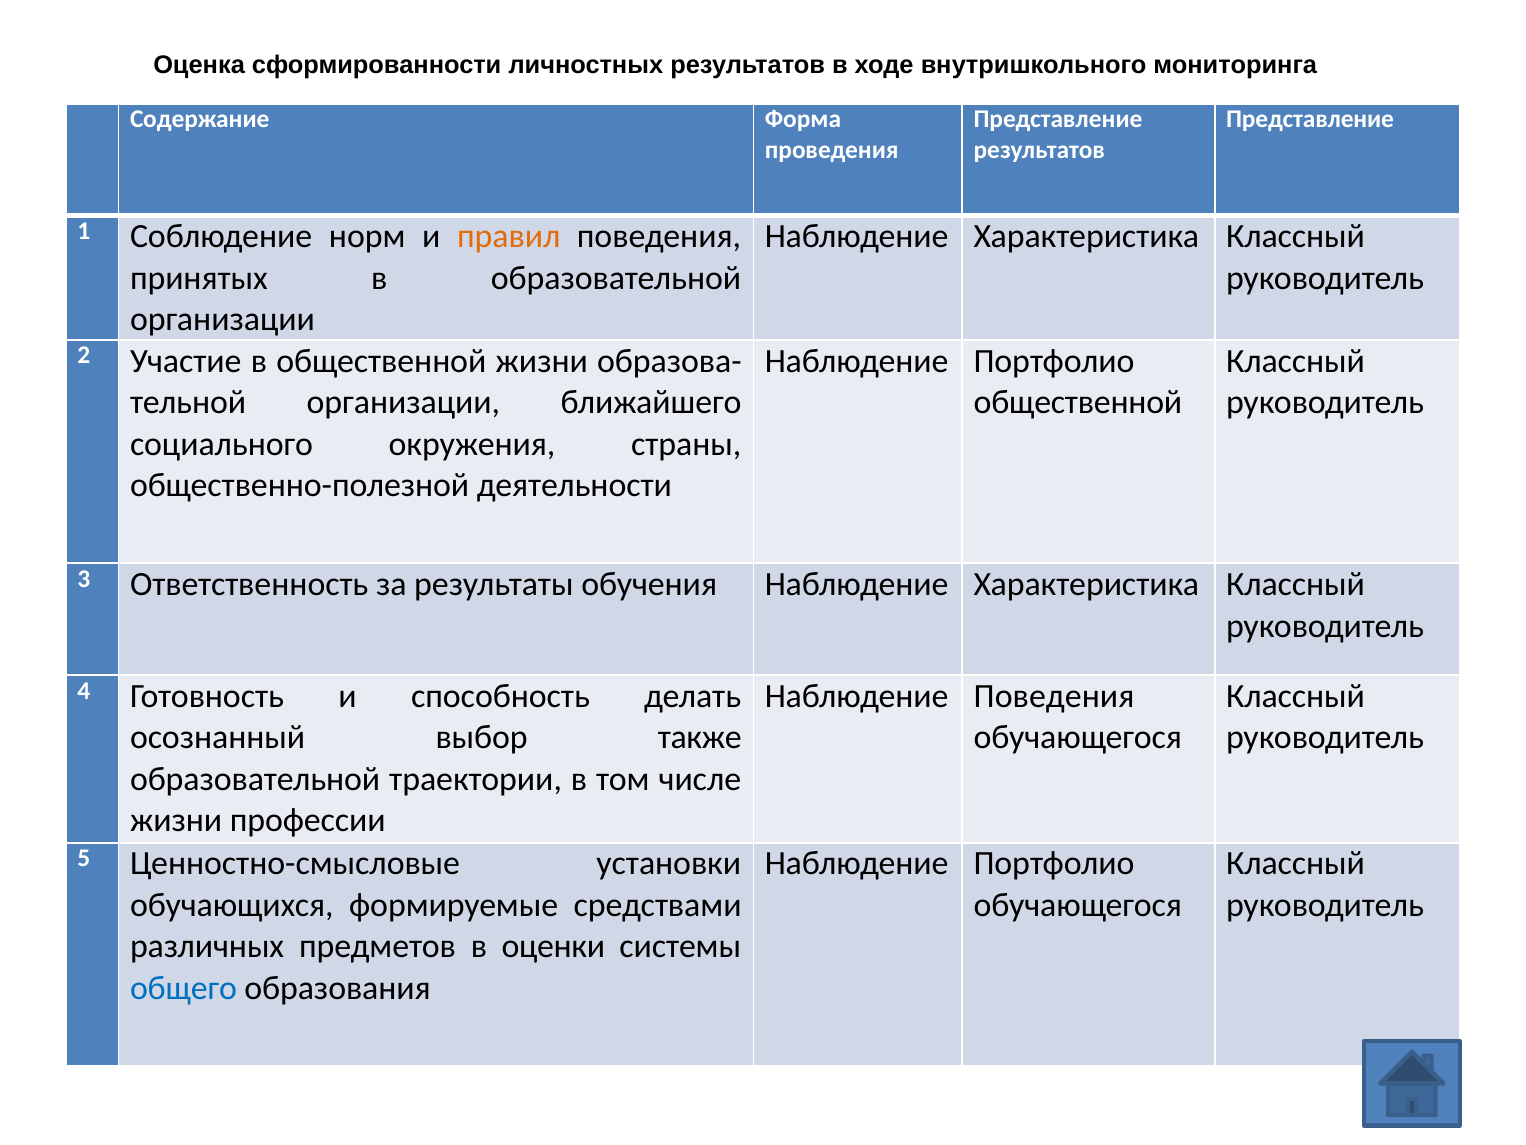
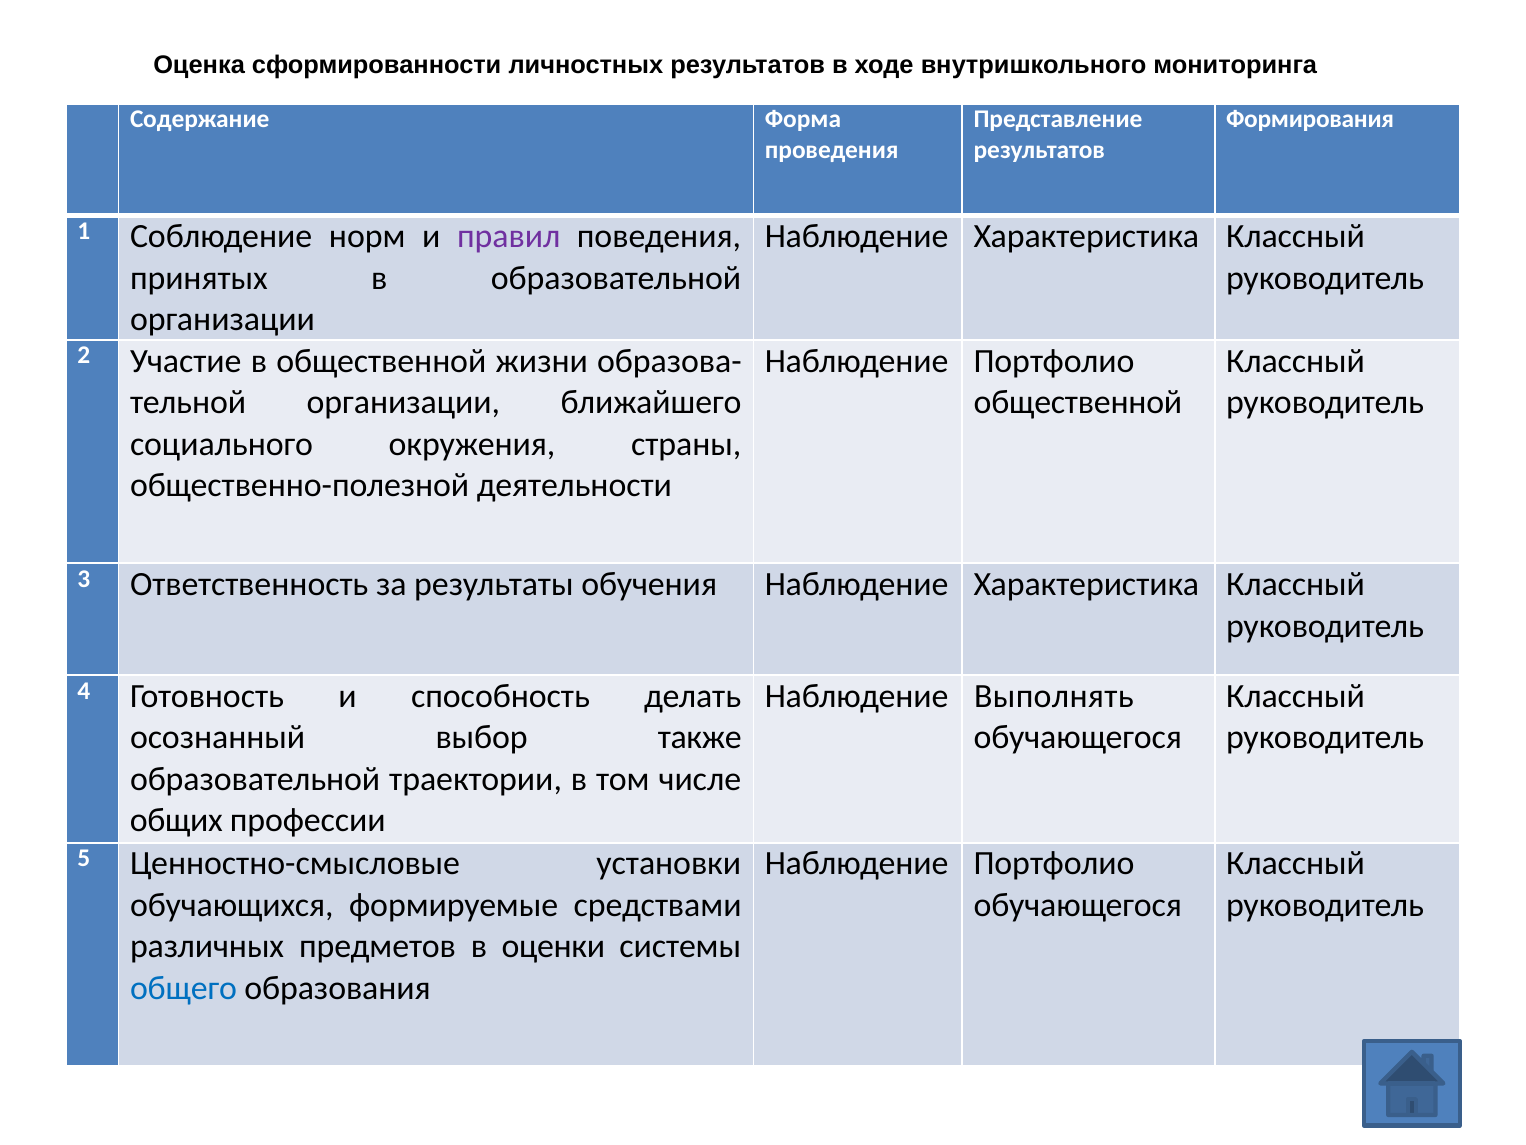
Представление at (1310, 119): Представление -> Формирования
правил colour: orange -> purple
Наблюдение Поведения: Поведения -> Выполнять
жизни at (176, 820): жизни -> общих
